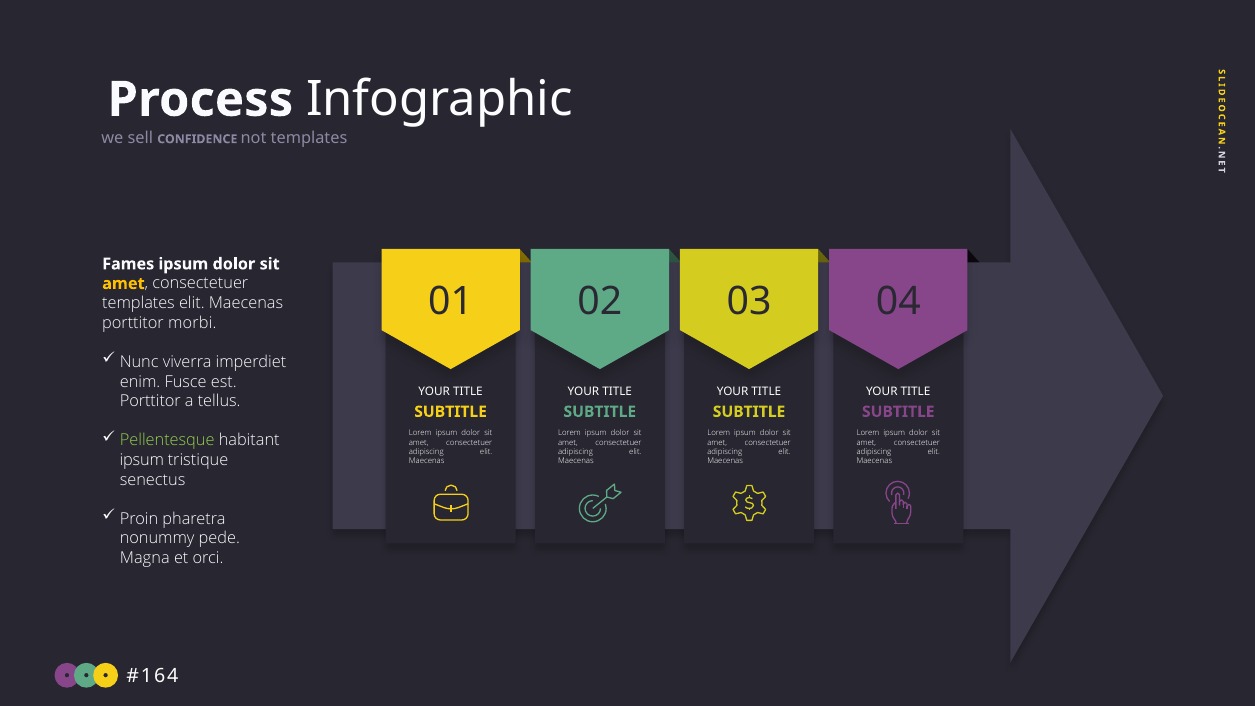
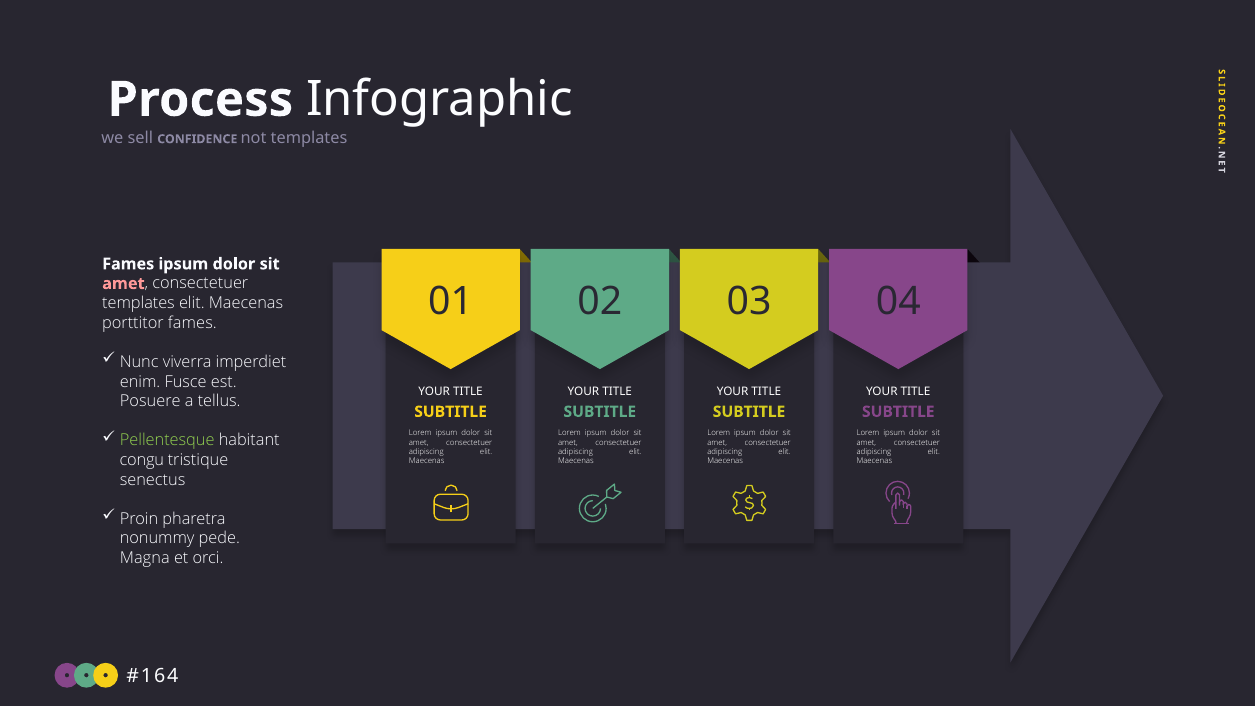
amet at (123, 284) colour: yellow -> pink
porttitor morbi: morbi -> fames
Porttitor at (150, 401): Porttitor -> Posuere
ipsum at (142, 460): ipsum -> congu
